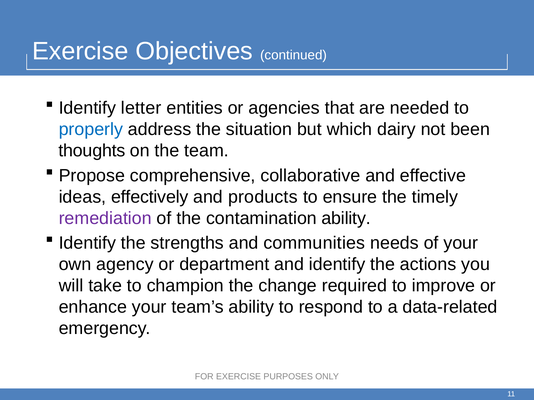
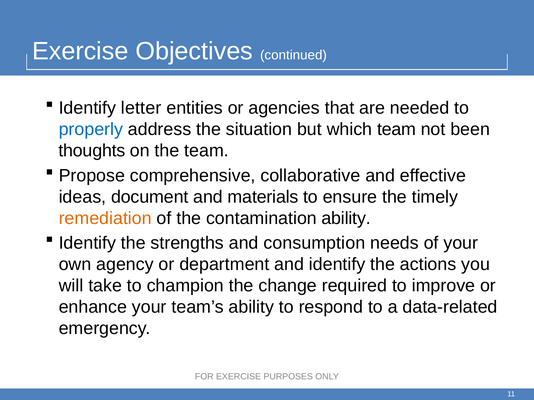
which dairy: dairy -> team
effectively: effectively -> document
products: products -> materials
remediation colour: purple -> orange
communities: communities -> consumption
